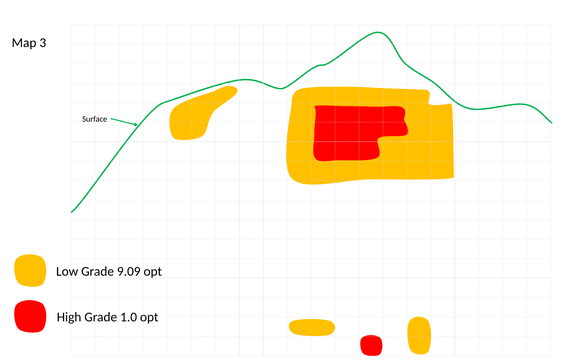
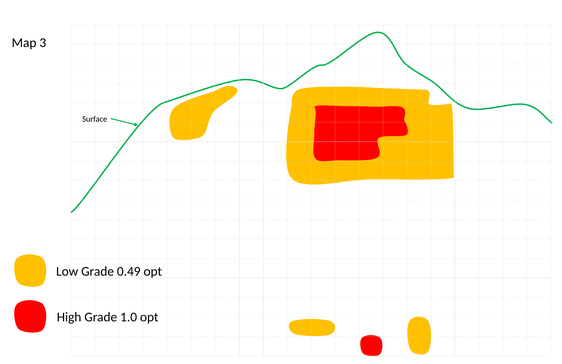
9.09: 9.09 -> 0.49
